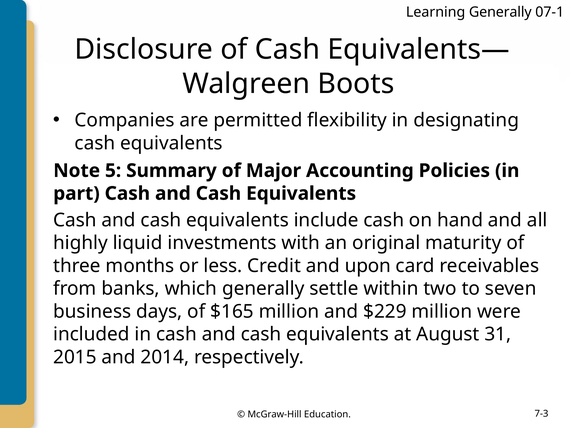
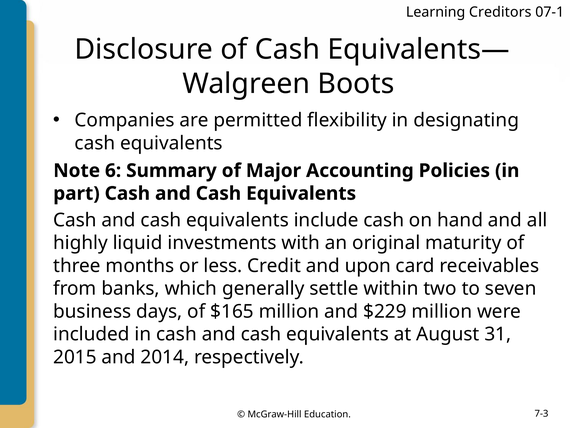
Learning Generally: Generally -> Creditors
5: 5 -> 6
